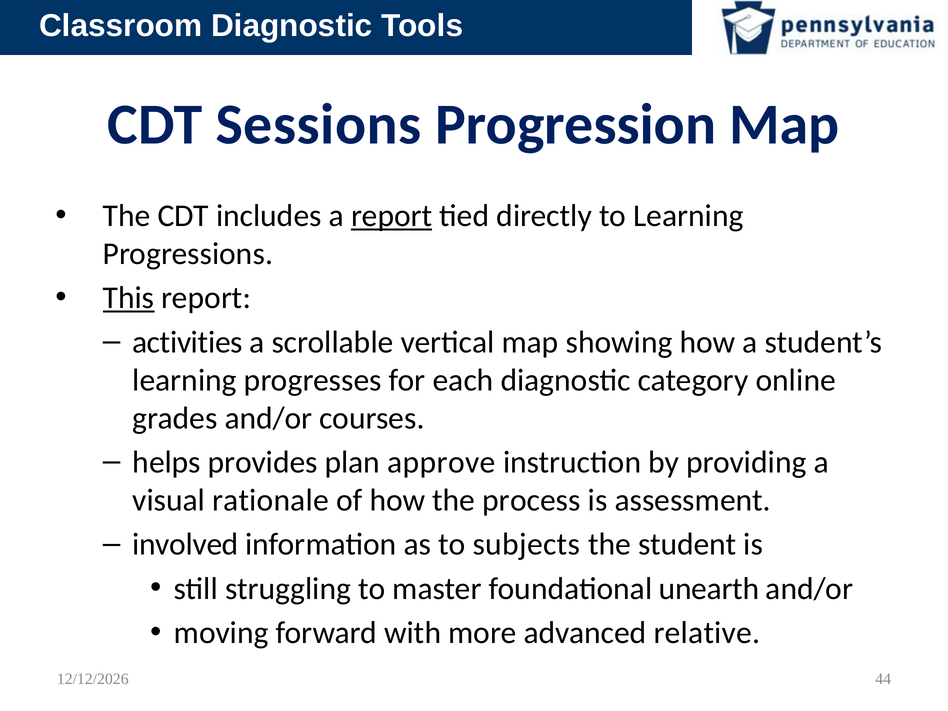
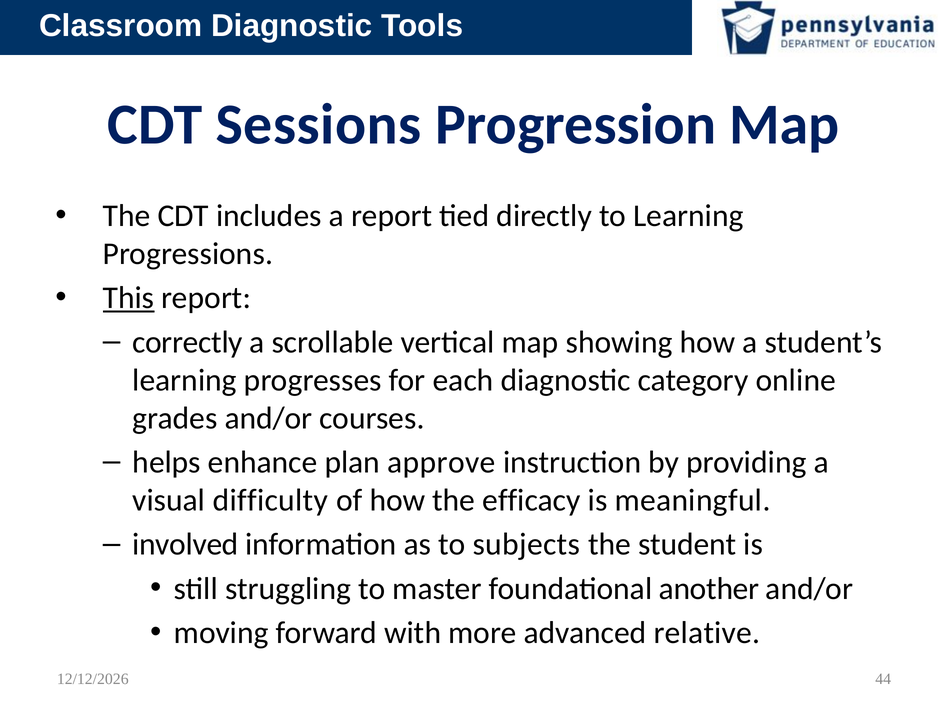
report at (392, 216) underline: present -> none
activities: activities -> correctly
provides: provides -> enhance
rationale: rationale -> difficulty
process: process -> efficacy
assessment: assessment -> meaningful
unearth: unearth -> another
